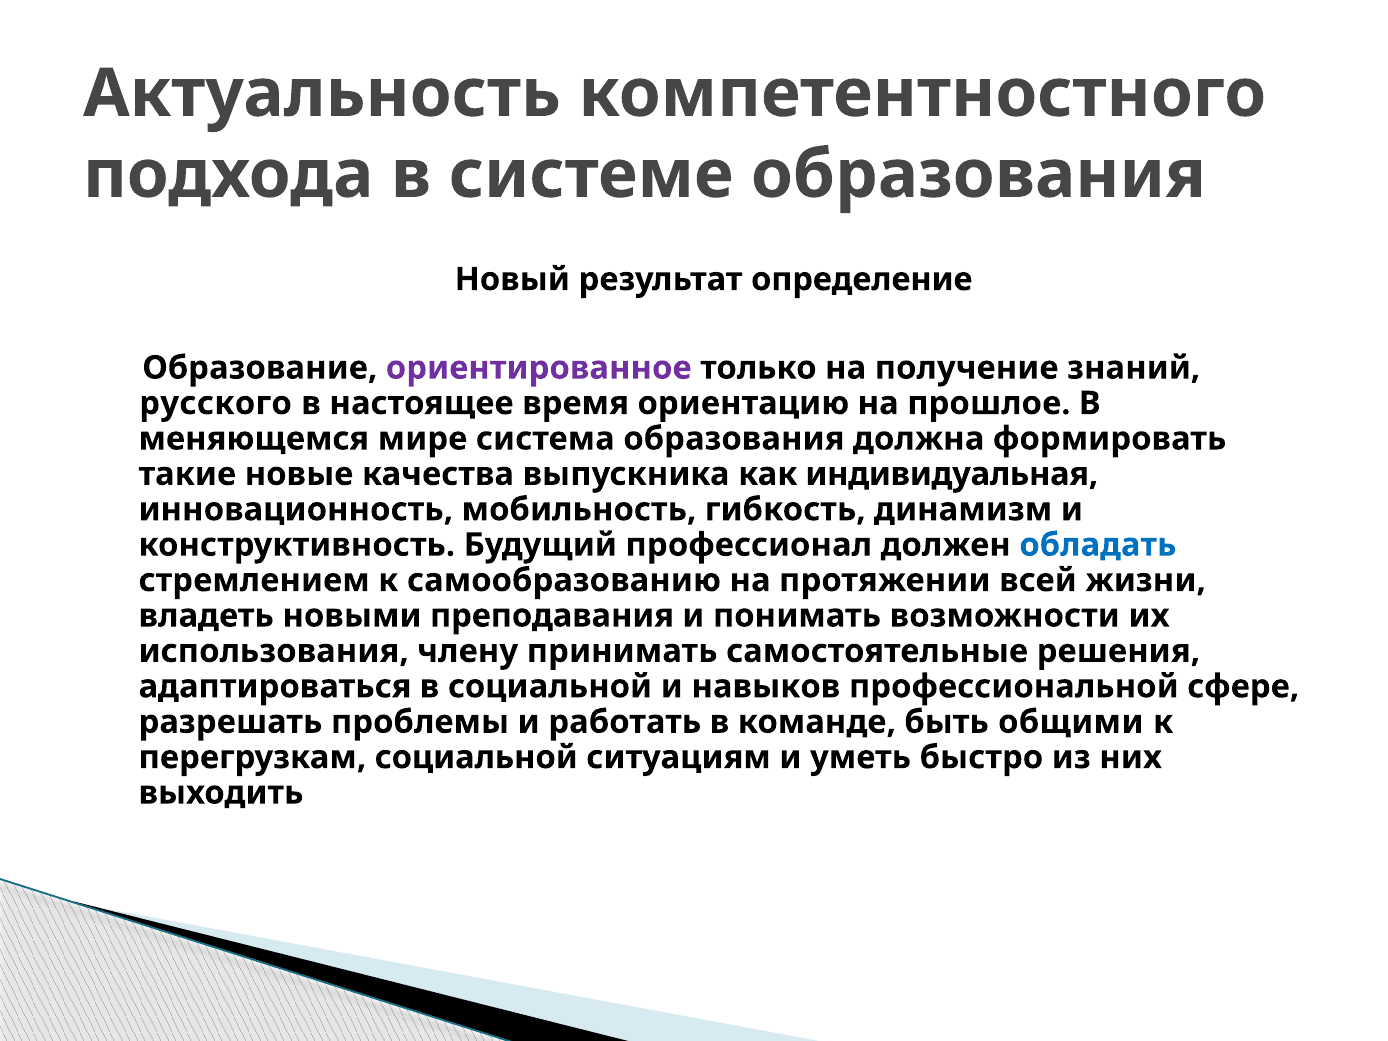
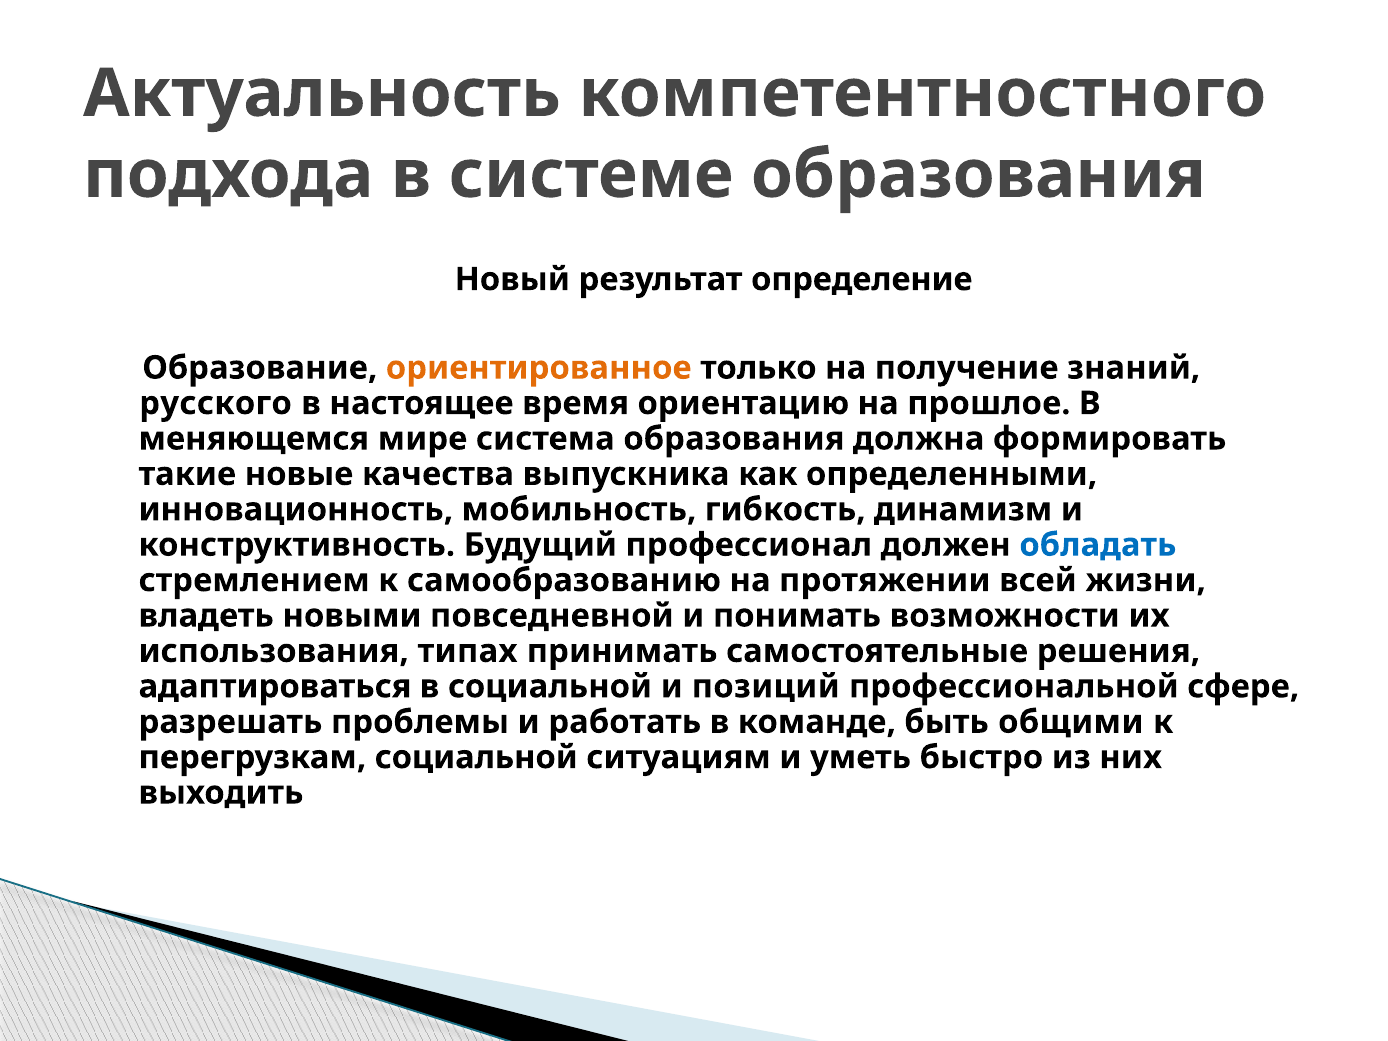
ориентированное colour: purple -> orange
индивидуальная: индивидуальная -> определенными
преподавания: преподавания -> повседневной
члену: члену -> типах
навыков: навыков -> позиций
